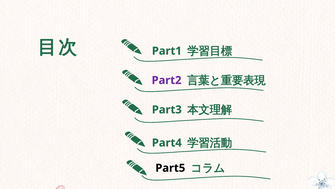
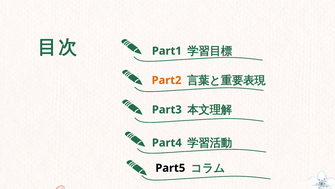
Part2 colour: purple -> orange
